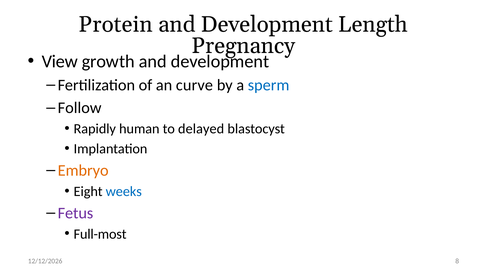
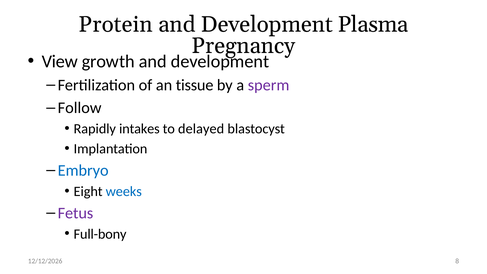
Length: Length -> Plasma
curve: curve -> tissue
sperm colour: blue -> purple
human: human -> intakes
Embryo colour: orange -> blue
Full-most: Full-most -> Full-bony
